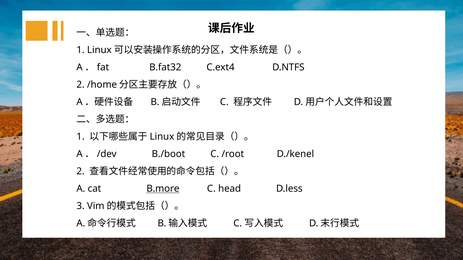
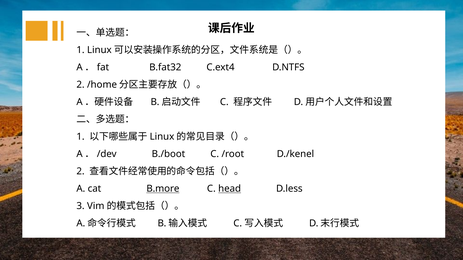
head underline: none -> present
